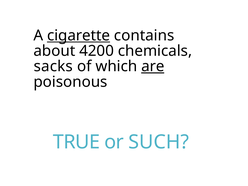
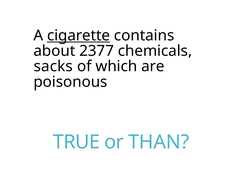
4200: 4200 -> 2377
are underline: present -> none
SUCH: SUCH -> THAN
